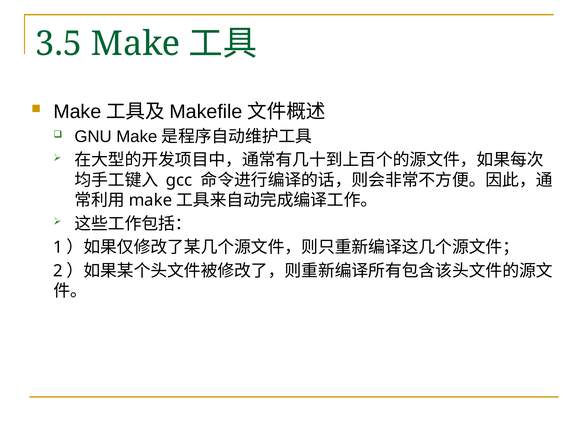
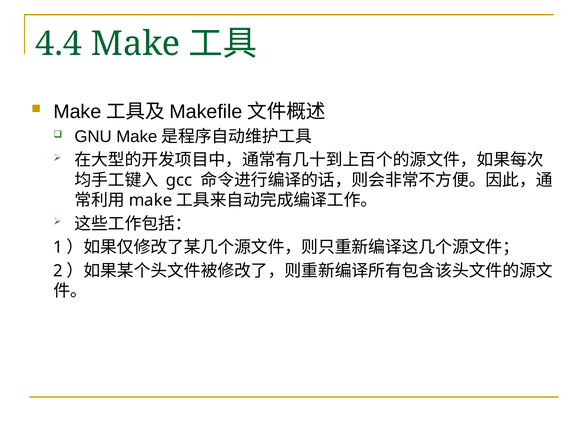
3.5: 3.5 -> 4.4
